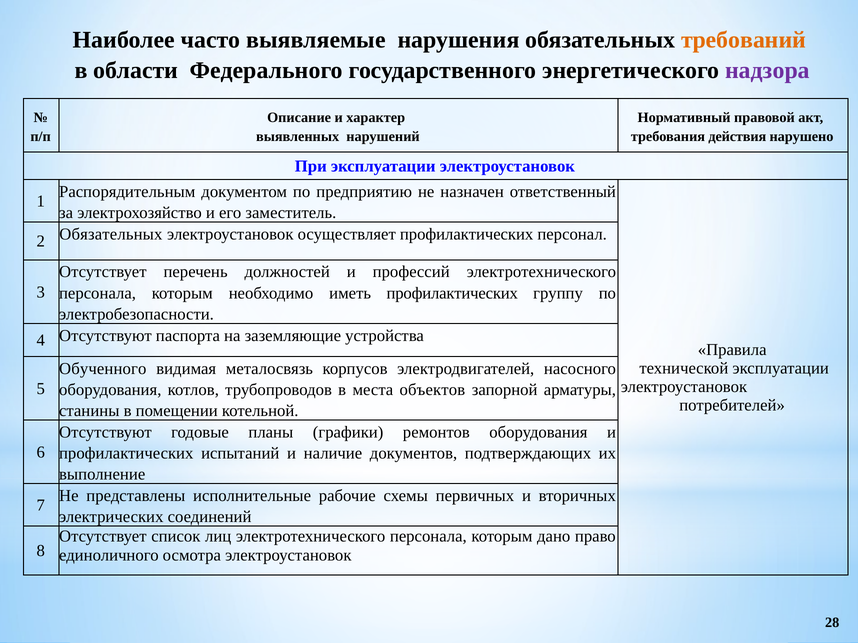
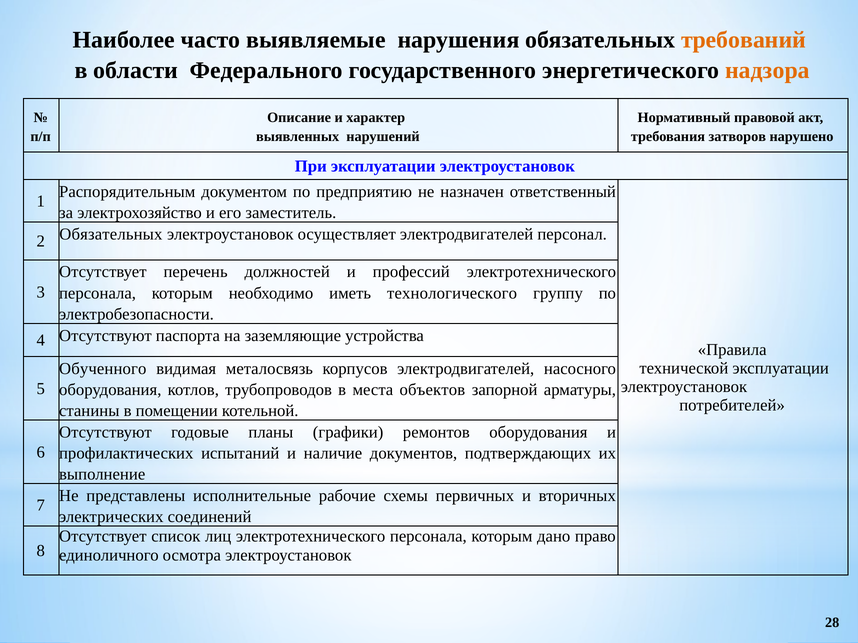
надзора colour: purple -> orange
действия: действия -> затворов
осуществляет профилактических: профилактических -> электродвигателей
иметь профилактических: профилактических -> технологического
